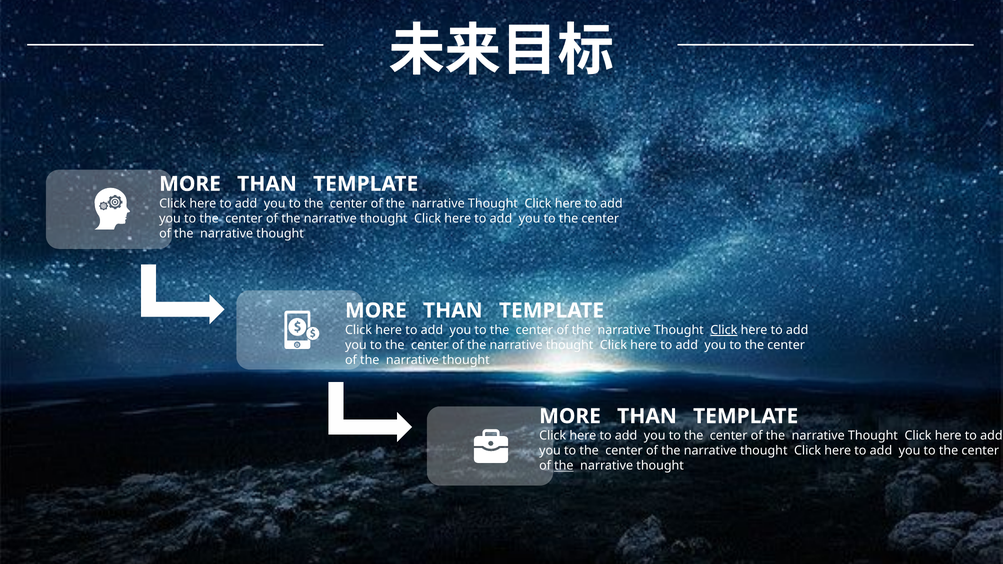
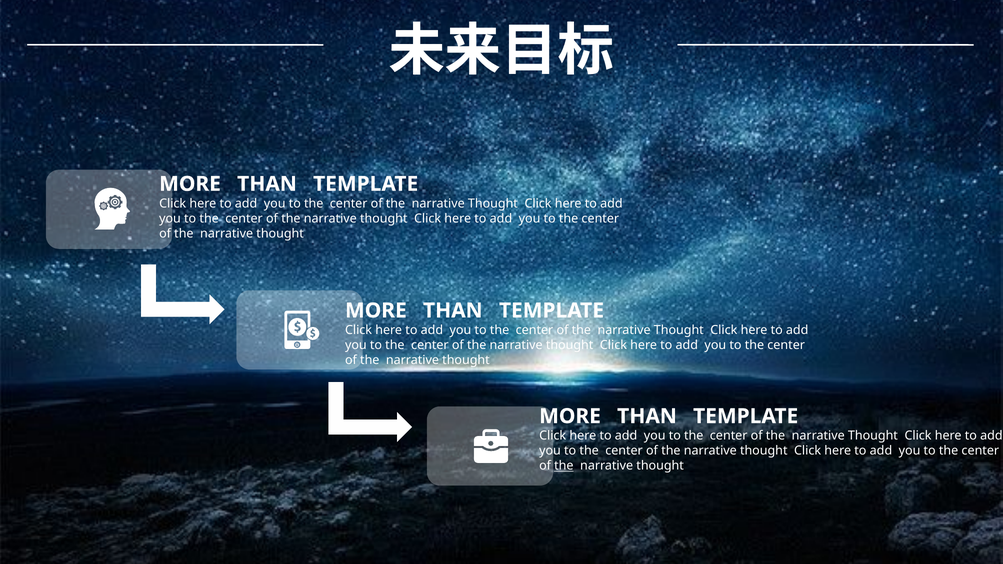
Click at (724, 330) underline: present -> none
